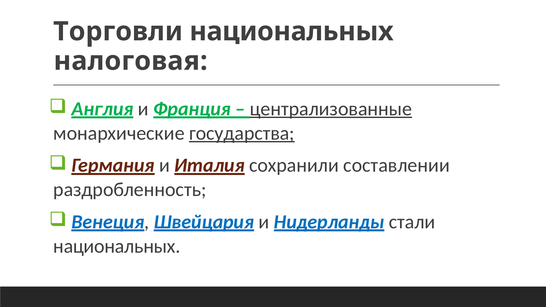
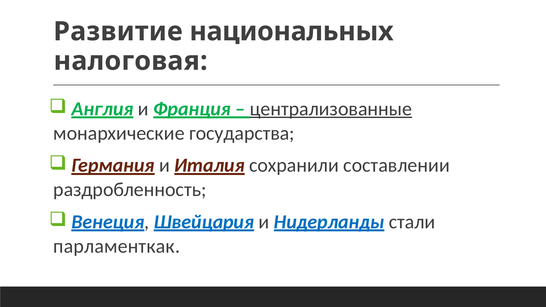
Торговли: Торговли -> Развитие
государства underline: present -> none
национальных at (117, 246): национальных -> парламенткак
